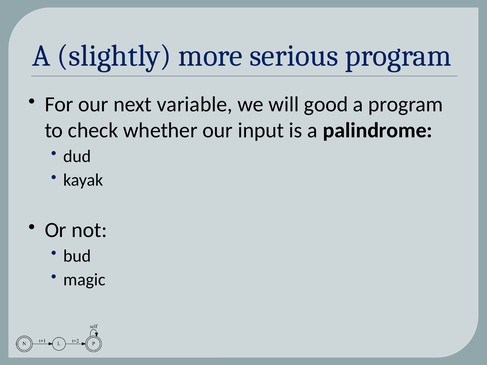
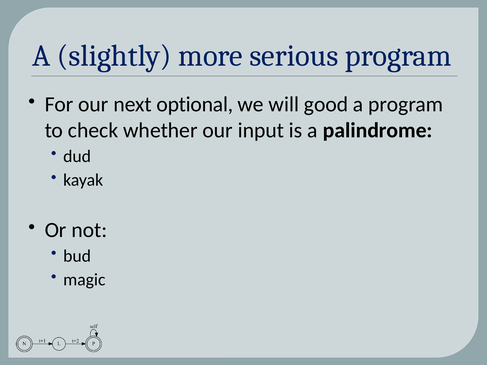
variable: variable -> optional
